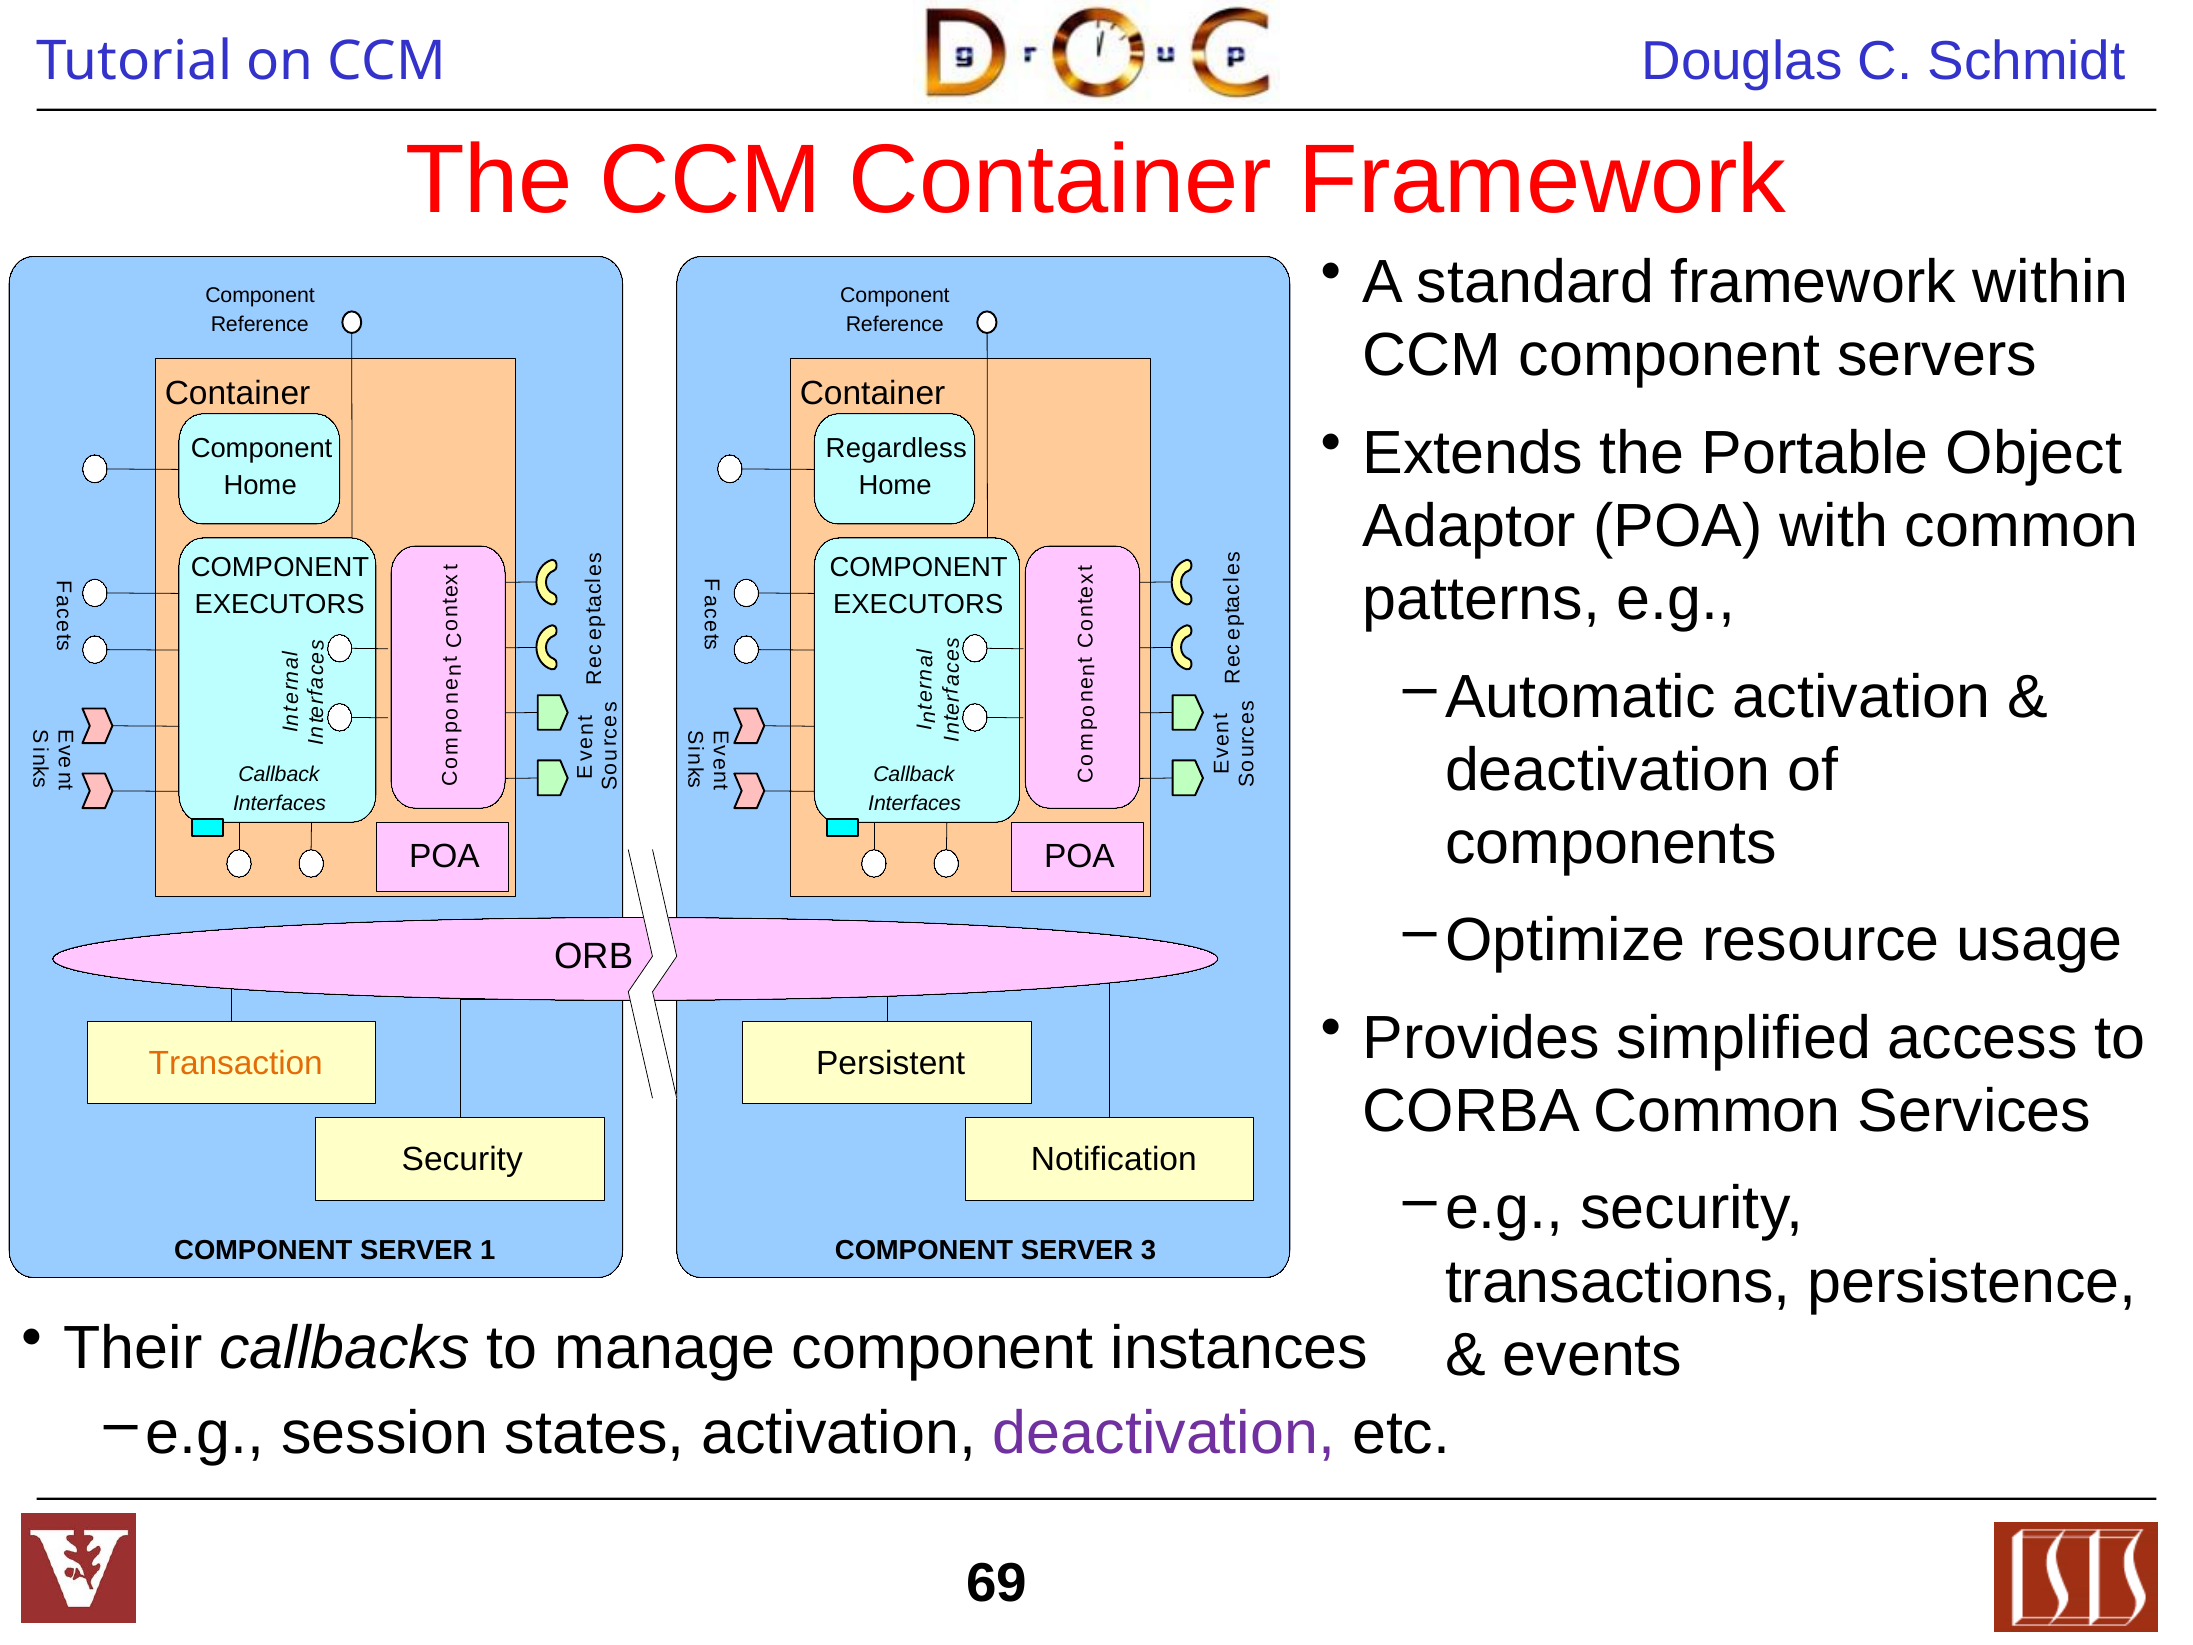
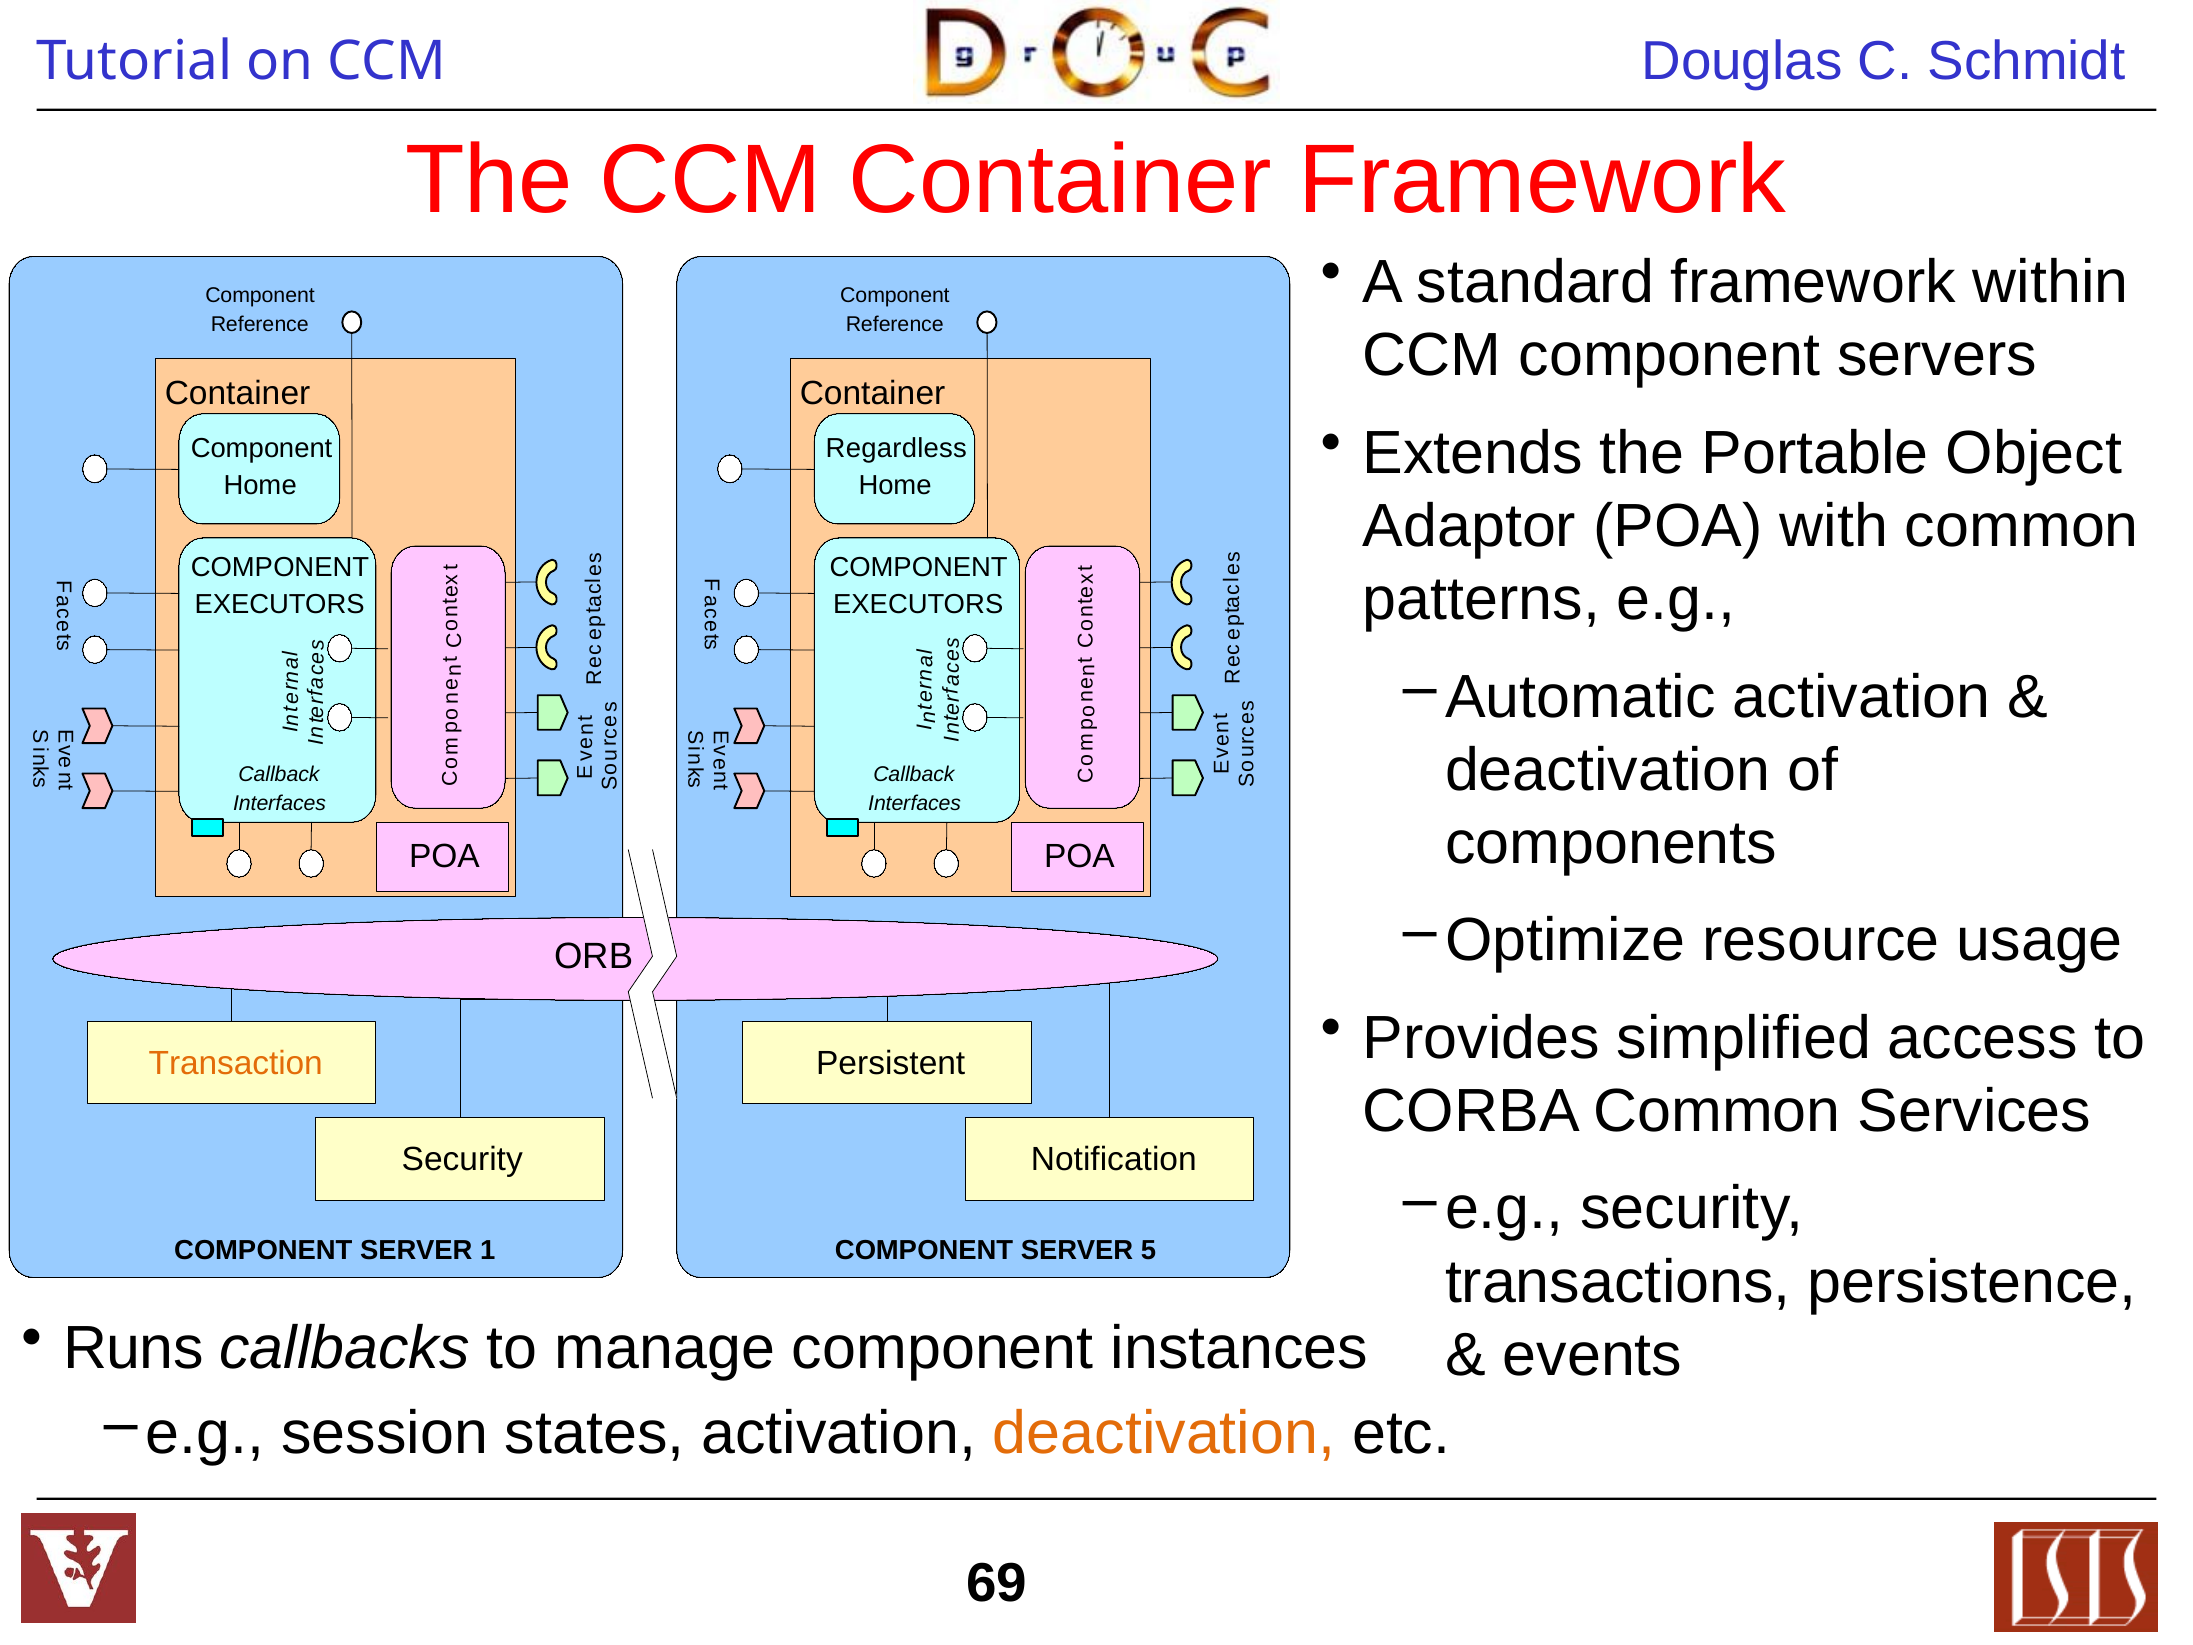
3: 3 -> 5
Their: Their -> Runs
deactivation at (1164, 1433) colour: purple -> orange
